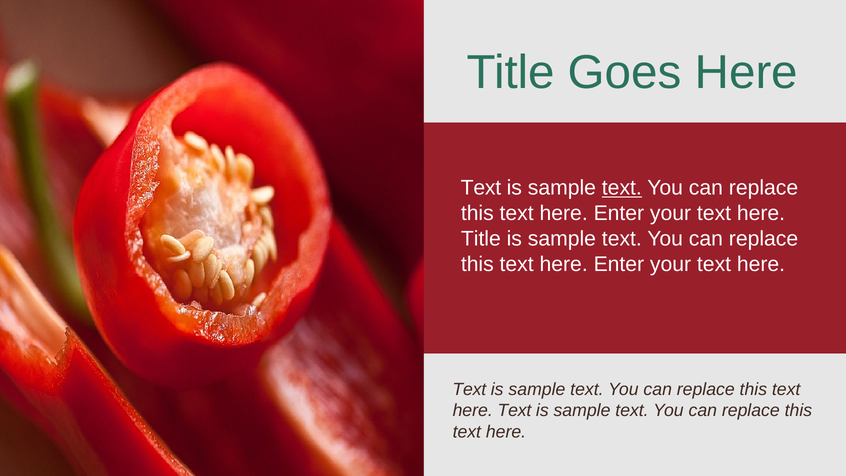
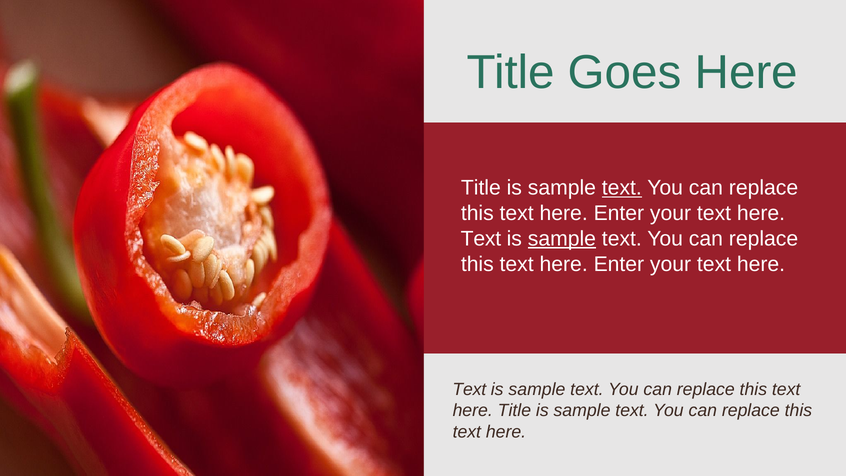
Text at (481, 188): Text -> Title
Title at (481, 239): Title -> Text
sample at (562, 239) underline: none -> present
Text at (514, 410): Text -> Title
